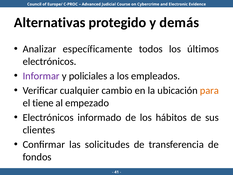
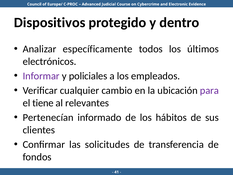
Alternativas: Alternativas -> Dispositivos
demás: demás -> dentro
para colour: orange -> purple
empezado: empezado -> relevantes
Electrónicos at (48, 117): Electrónicos -> Pertenecían
